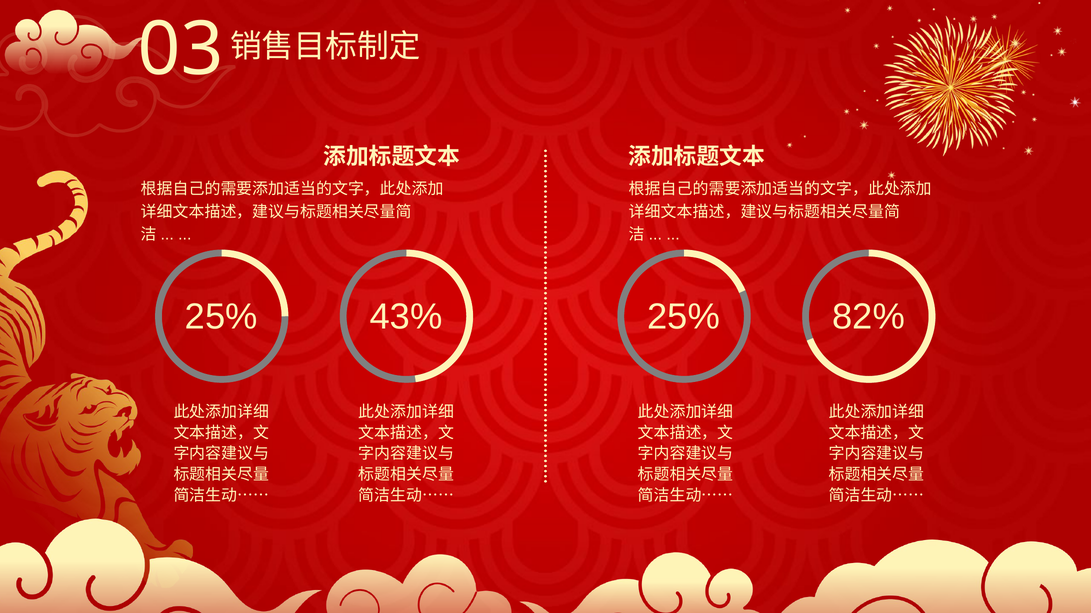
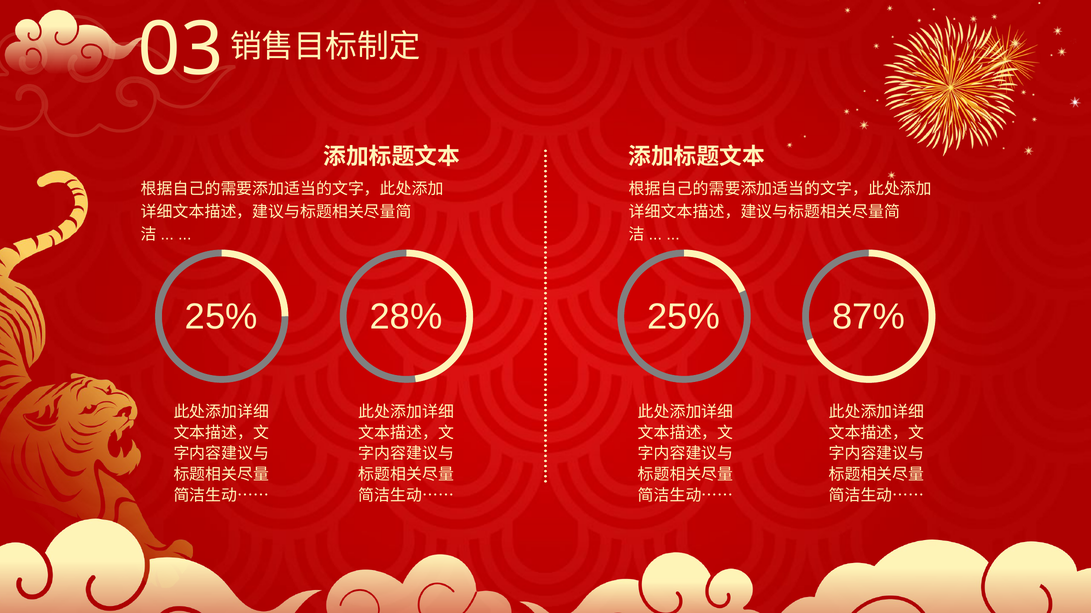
43%: 43% -> 28%
82%: 82% -> 87%
